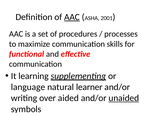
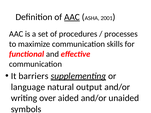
learning: learning -> barriers
learner: learner -> output
unaided underline: present -> none
